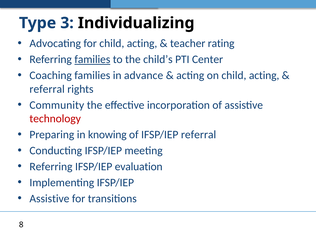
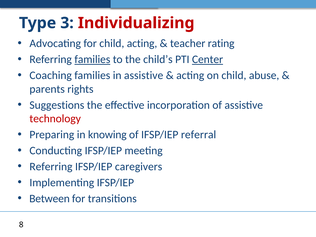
Individualizing colour: black -> red
Center underline: none -> present
in advance: advance -> assistive
on child acting: acting -> abuse
referral at (47, 89): referral -> parents
Community: Community -> Suggestions
evaluation: evaluation -> caregivers
Assistive at (49, 199): Assistive -> Between
